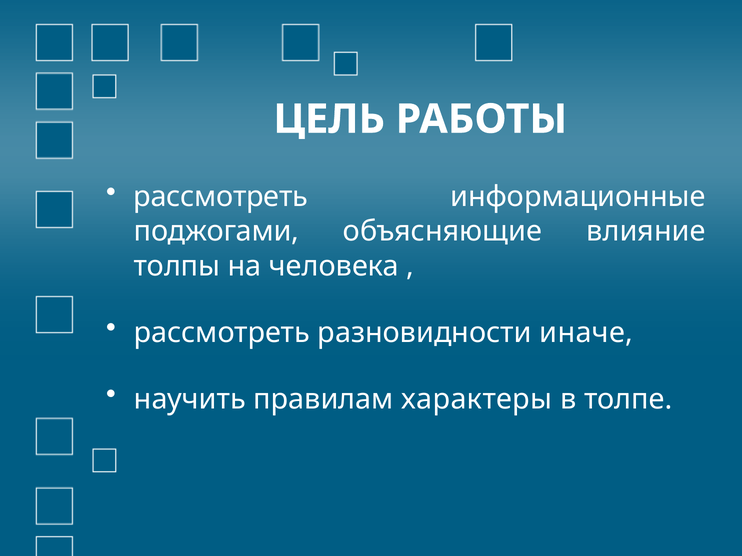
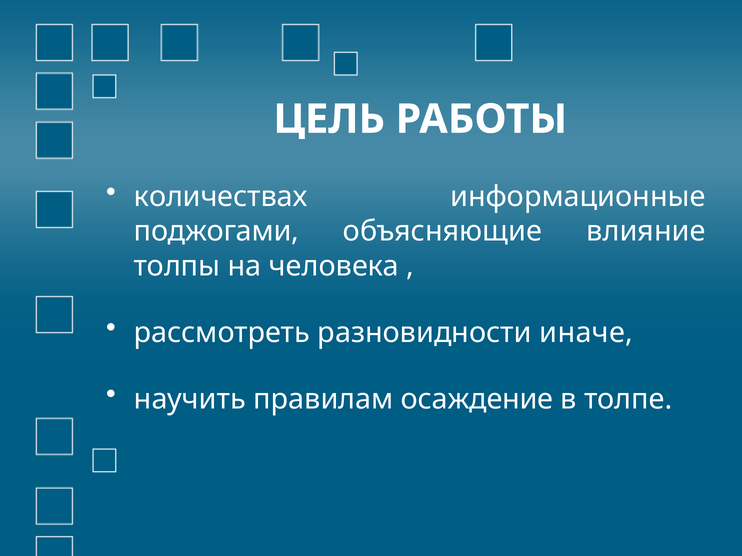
рассмотреть at (221, 197): рассмотреть -> количествах
характеры: характеры -> осаждение
